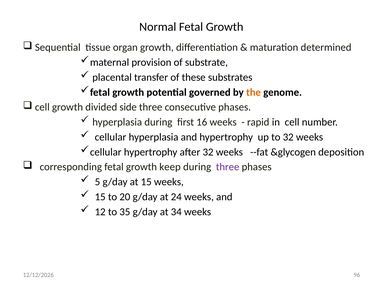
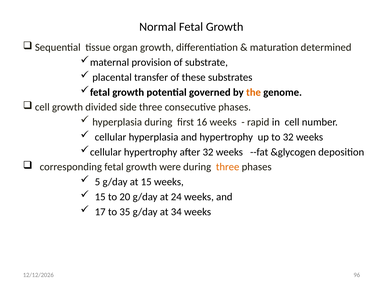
keep: keep -> were
three at (228, 167) colour: purple -> orange
12: 12 -> 17
